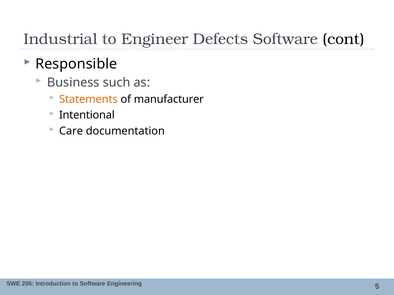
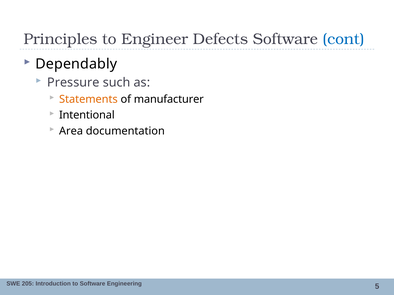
Industrial: Industrial -> Principles
cont colour: black -> blue
Responsible: Responsible -> Dependably
Business: Business -> Pressure
Care: Care -> Area
